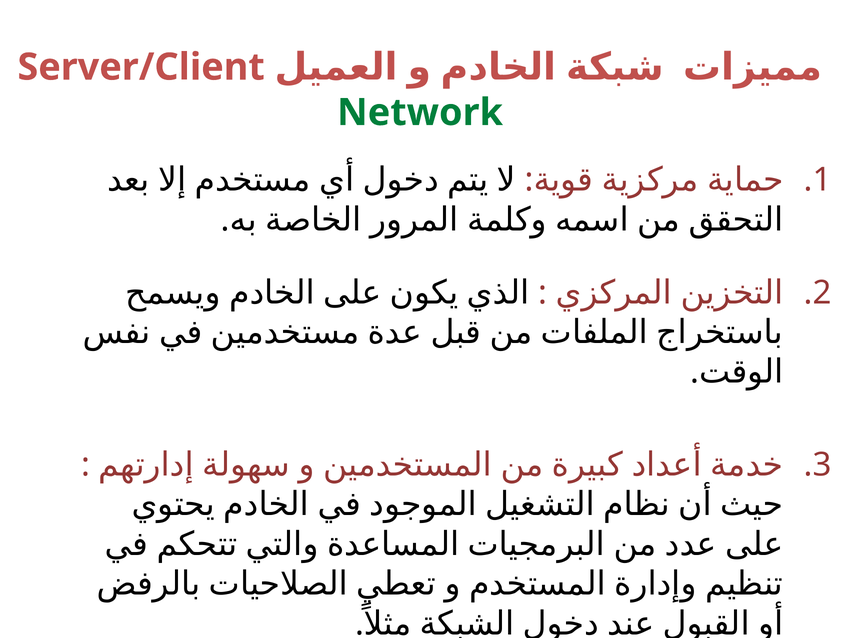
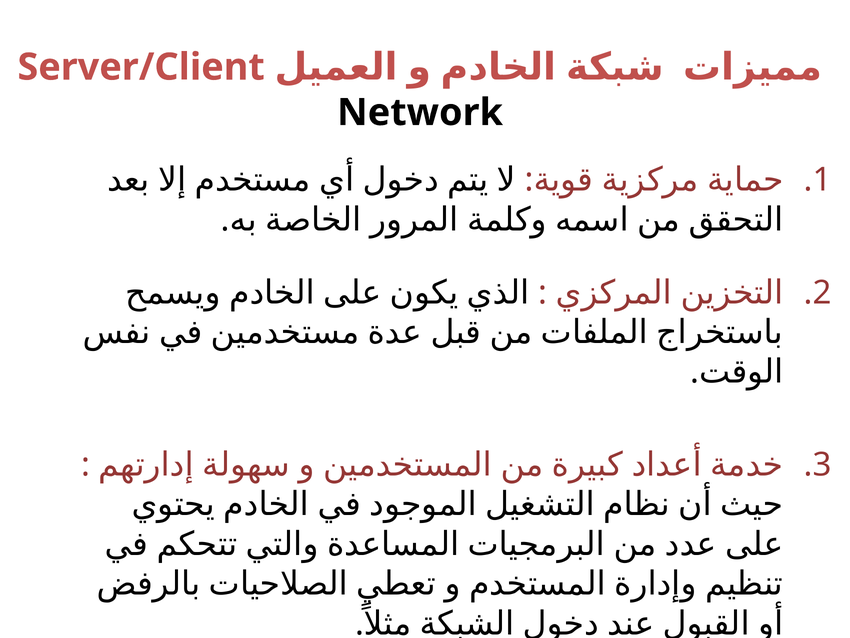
Network colour: green -> black
